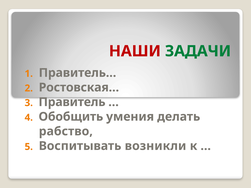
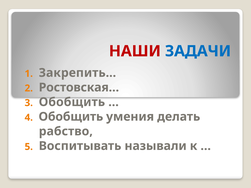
ЗАДАЧИ colour: green -> blue
Правитель…: Правитель… -> Закрепить…
Правитель at (72, 102): Правитель -> Обобщить
возникли: возникли -> называли
